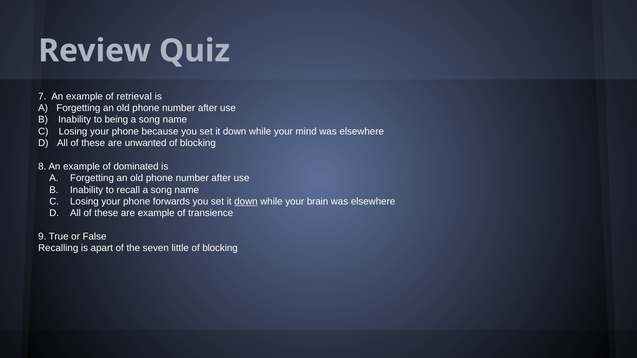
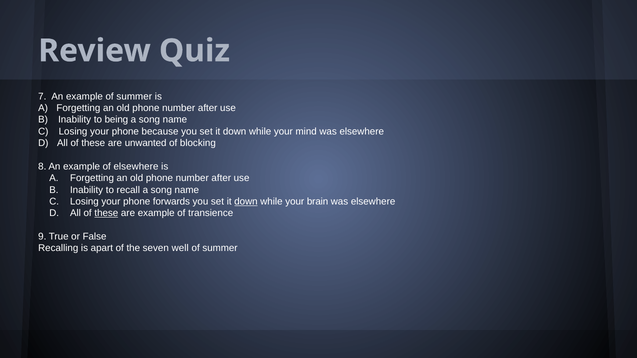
example of retrieval: retrieval -> summer
of dominated: dominated -> elsewhere
these at (106, 213) underline: none -> present
little: little -> well
blocking at (220, 248): blocking -> summer
